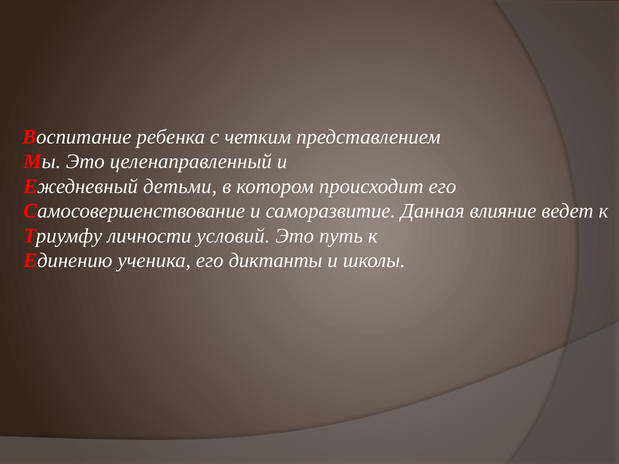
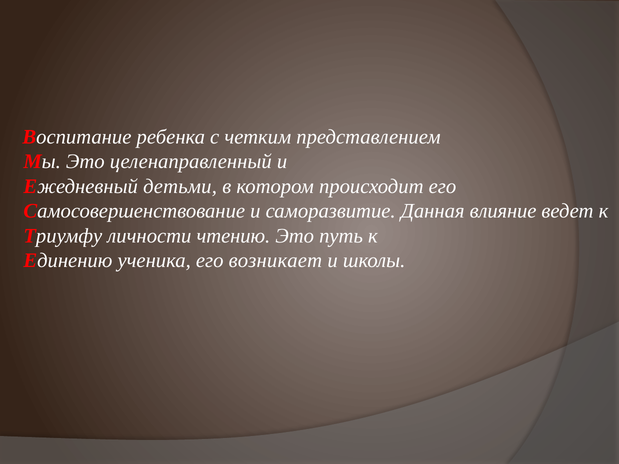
условий: условий -> чтению
диктанты: диктанты -> возникает
